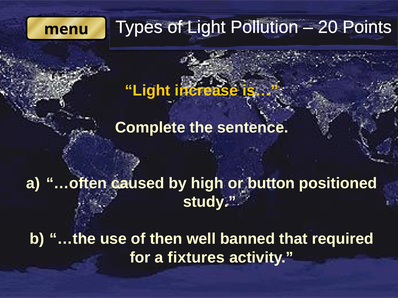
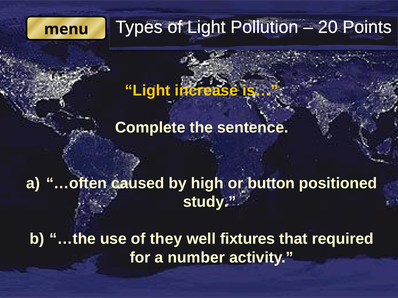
then: then -> they
banned: banned -> fixtures
fixtures: fixtures -> number
